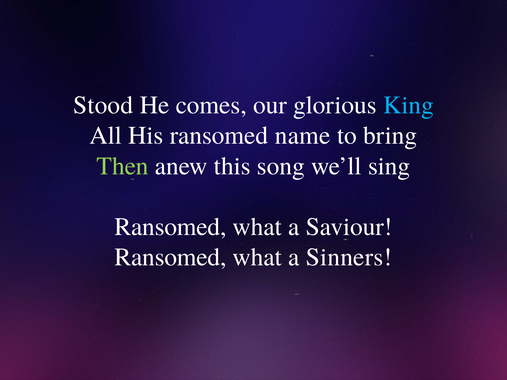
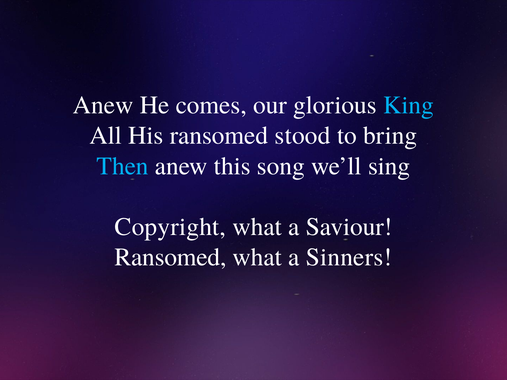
Stood at (103, 105): Stood -> Anew
name: name -> stood
Then colour: light green -> light blue
Ransomed at (170, 227): Ransomed -> Copyright
